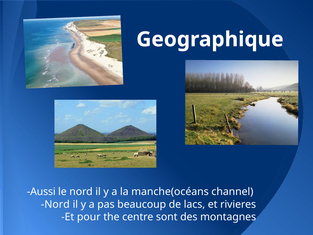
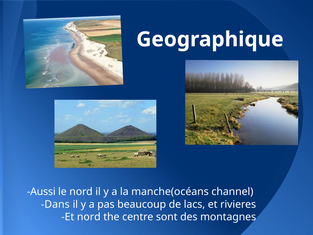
Nord at (55, 204): Nord -> Dans
Et pour: pour -> nord
